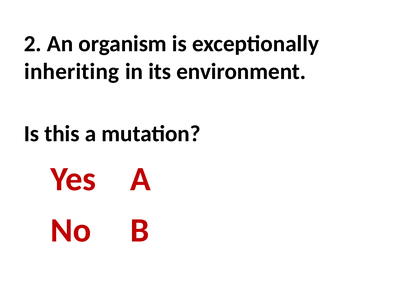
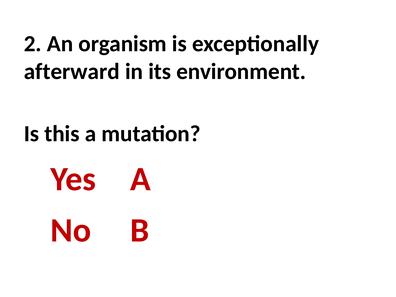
inheriting: inheriting -> afterward
